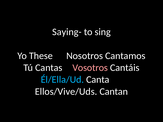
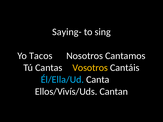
These: These -> Tacos
Vosotros colour: pink -> yellow
Ellos/Vive/Uds: Ellos/Vive/Uds -> Ellos/Vivís/Uds
